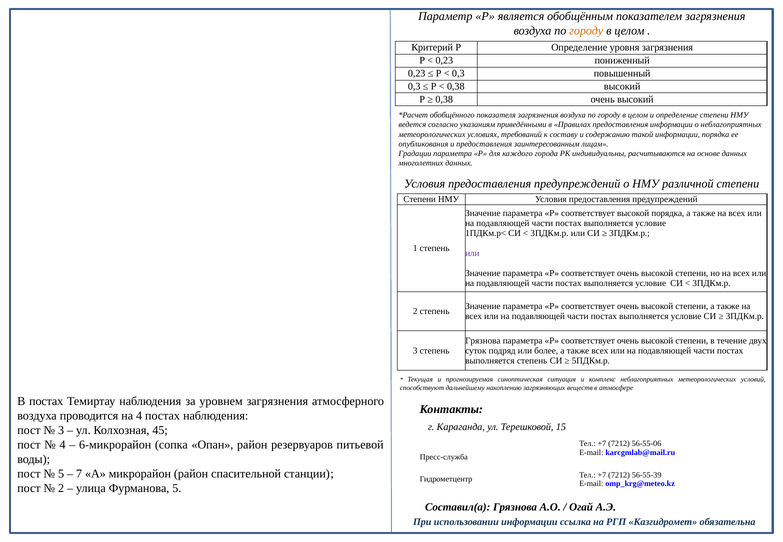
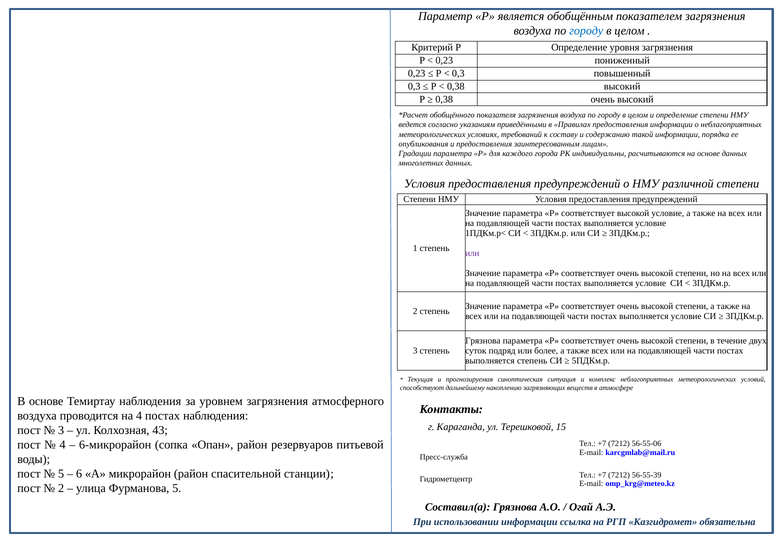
городу at (586, 31) colour: orange -> blue
высокой порядка: порядка -> условие
В постах: постах -> основе
45: 45 -> 43
7: 7 -> 6
